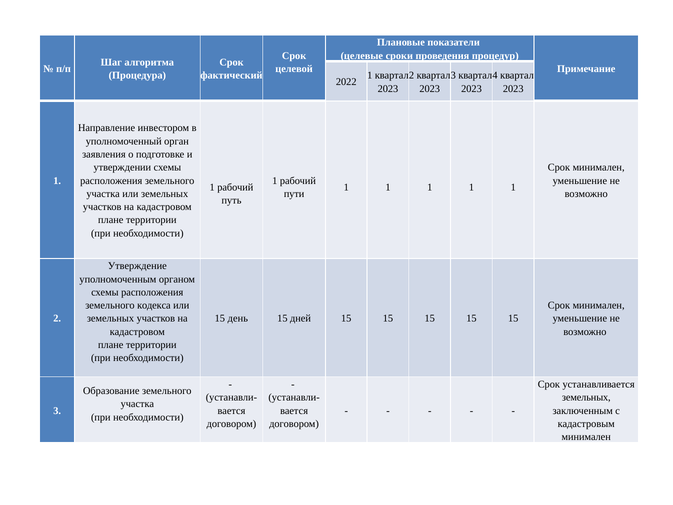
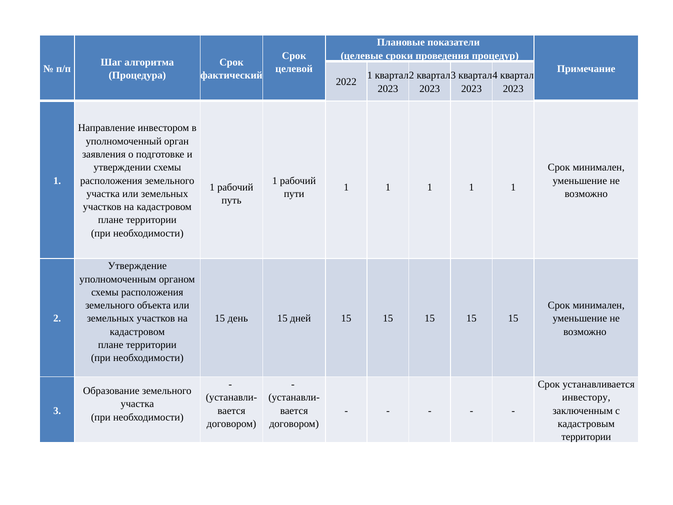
кодекса: кодекса -> объекта
земельных at (586, 397): земельных -> инвестору
минимален at (586, 437): минимален -> территории
